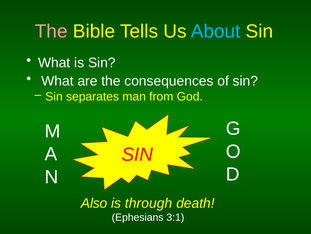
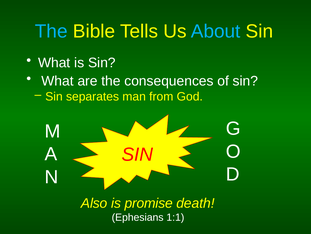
The at (51, 31) colour: pink -> light blue
through: through -> promise
3:1: 3:1 -> 1:1
